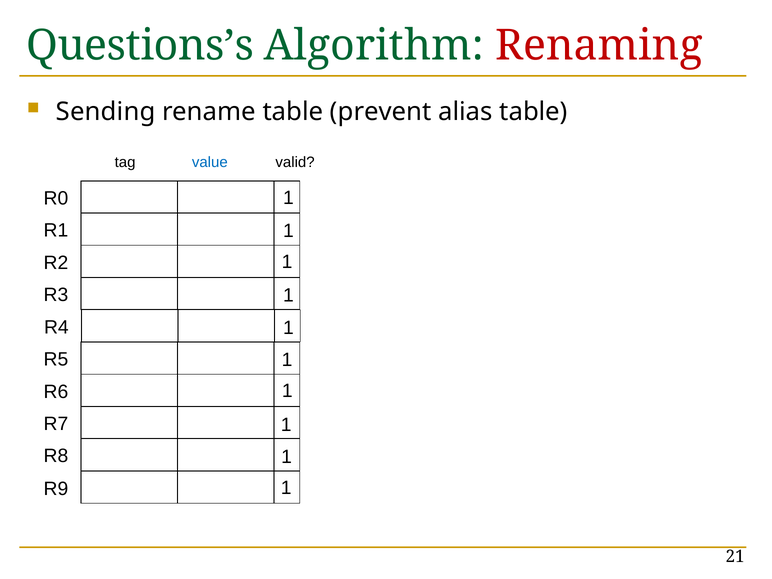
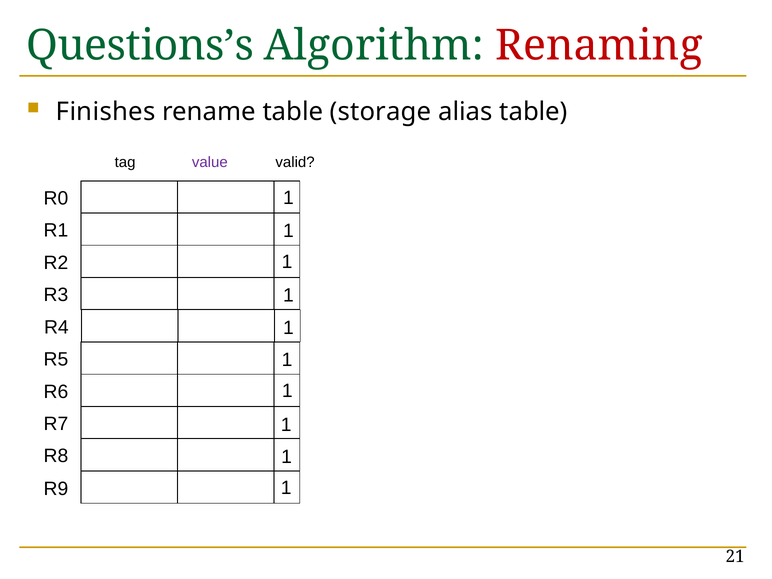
Sending: Sending -> Finishes
prevent: prevent -> storage
value colour: blue -> purple
